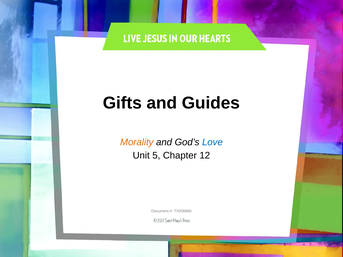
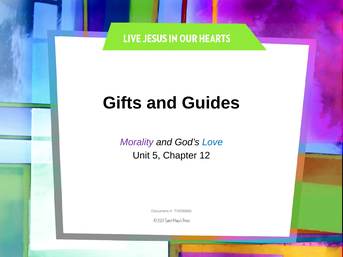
Morality colour: orange -> purple
